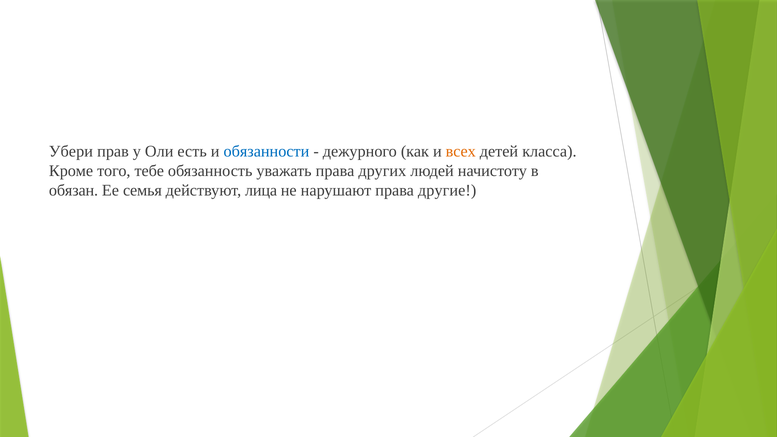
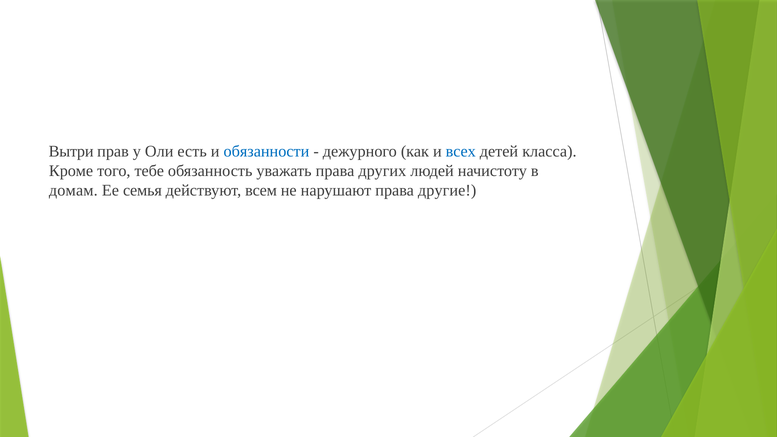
Убери: Убери -> Вытри
всех colour: orange -> blue
обязан: обязан -> домам
лица: лица -> всем
